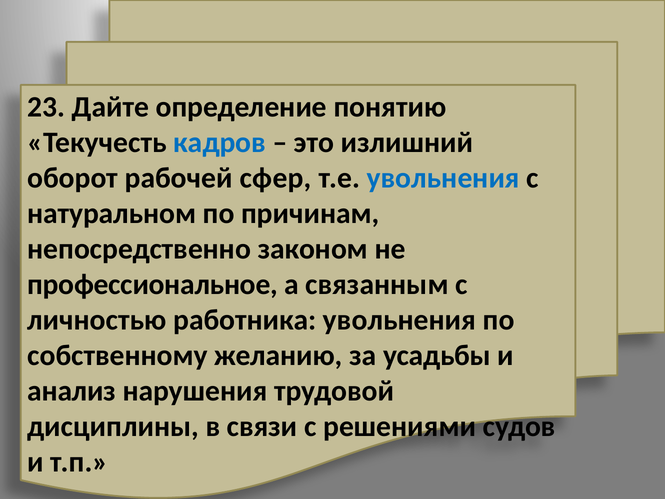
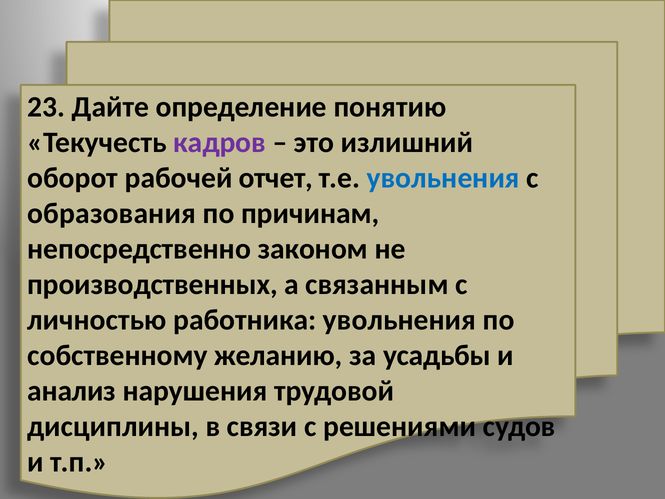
кадров colour: blue -> purple
сфер: сфер -> отчет
натуральном: натуральном -> образования
профессиональное: профессиональное -> производственных
